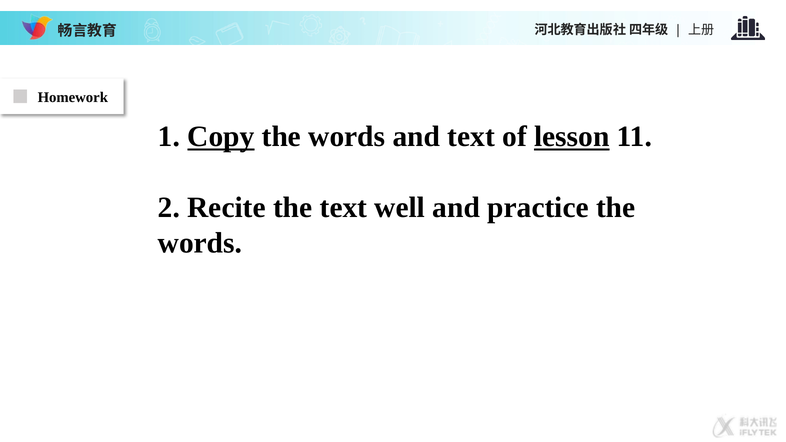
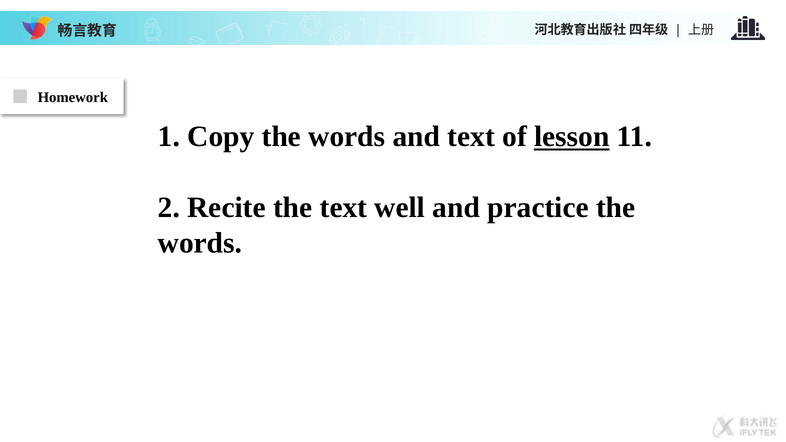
Copy underline: present -> none
